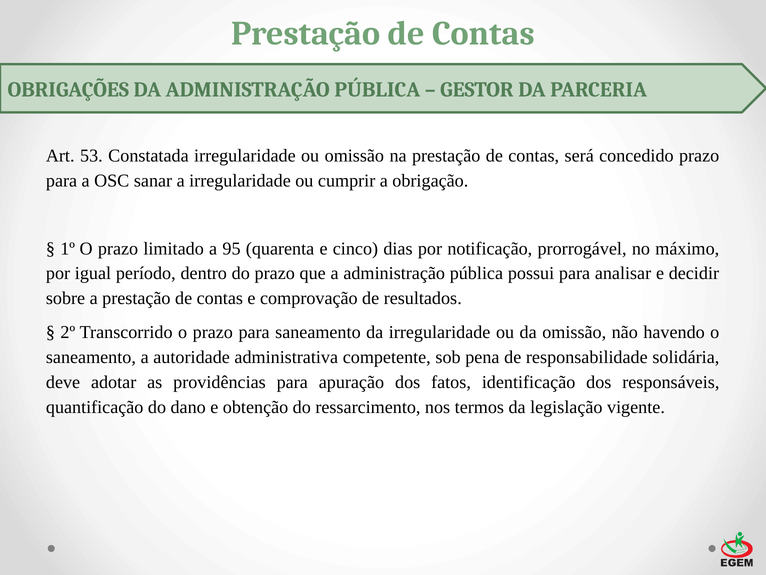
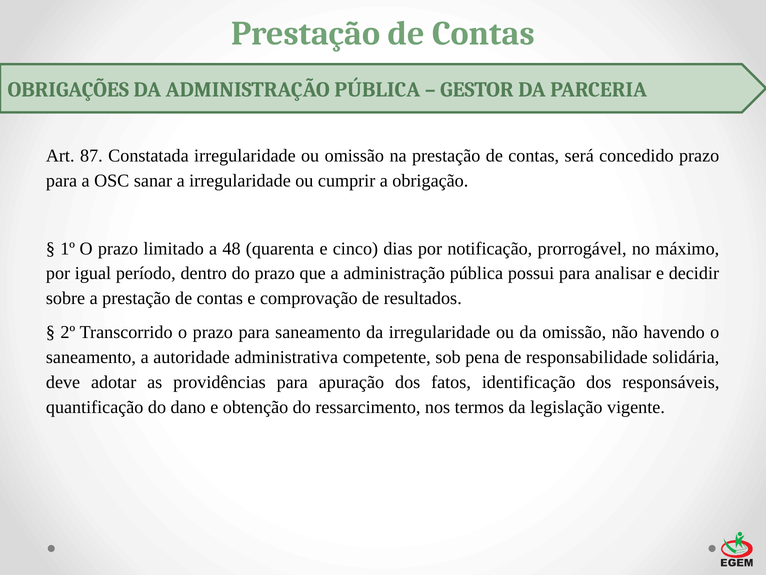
53: 53 -> 87
95: 95 -> 48
